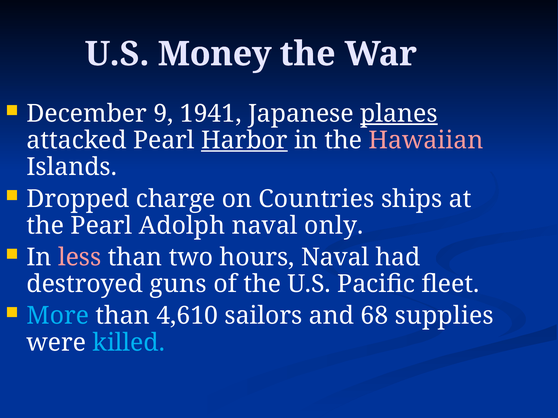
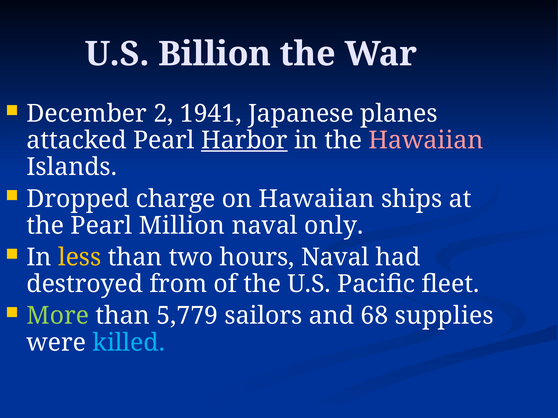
Money: Money -> Billion
9: 9 -> 2
planes underline: present -> none
on Countries: Countries -> Hawaiian
Adolph: Adolph -> Million
less colour: pink -> yellow
guns: guns -> from
More colour: light blue -> light green
4,610: 4,610 -> 5,779
